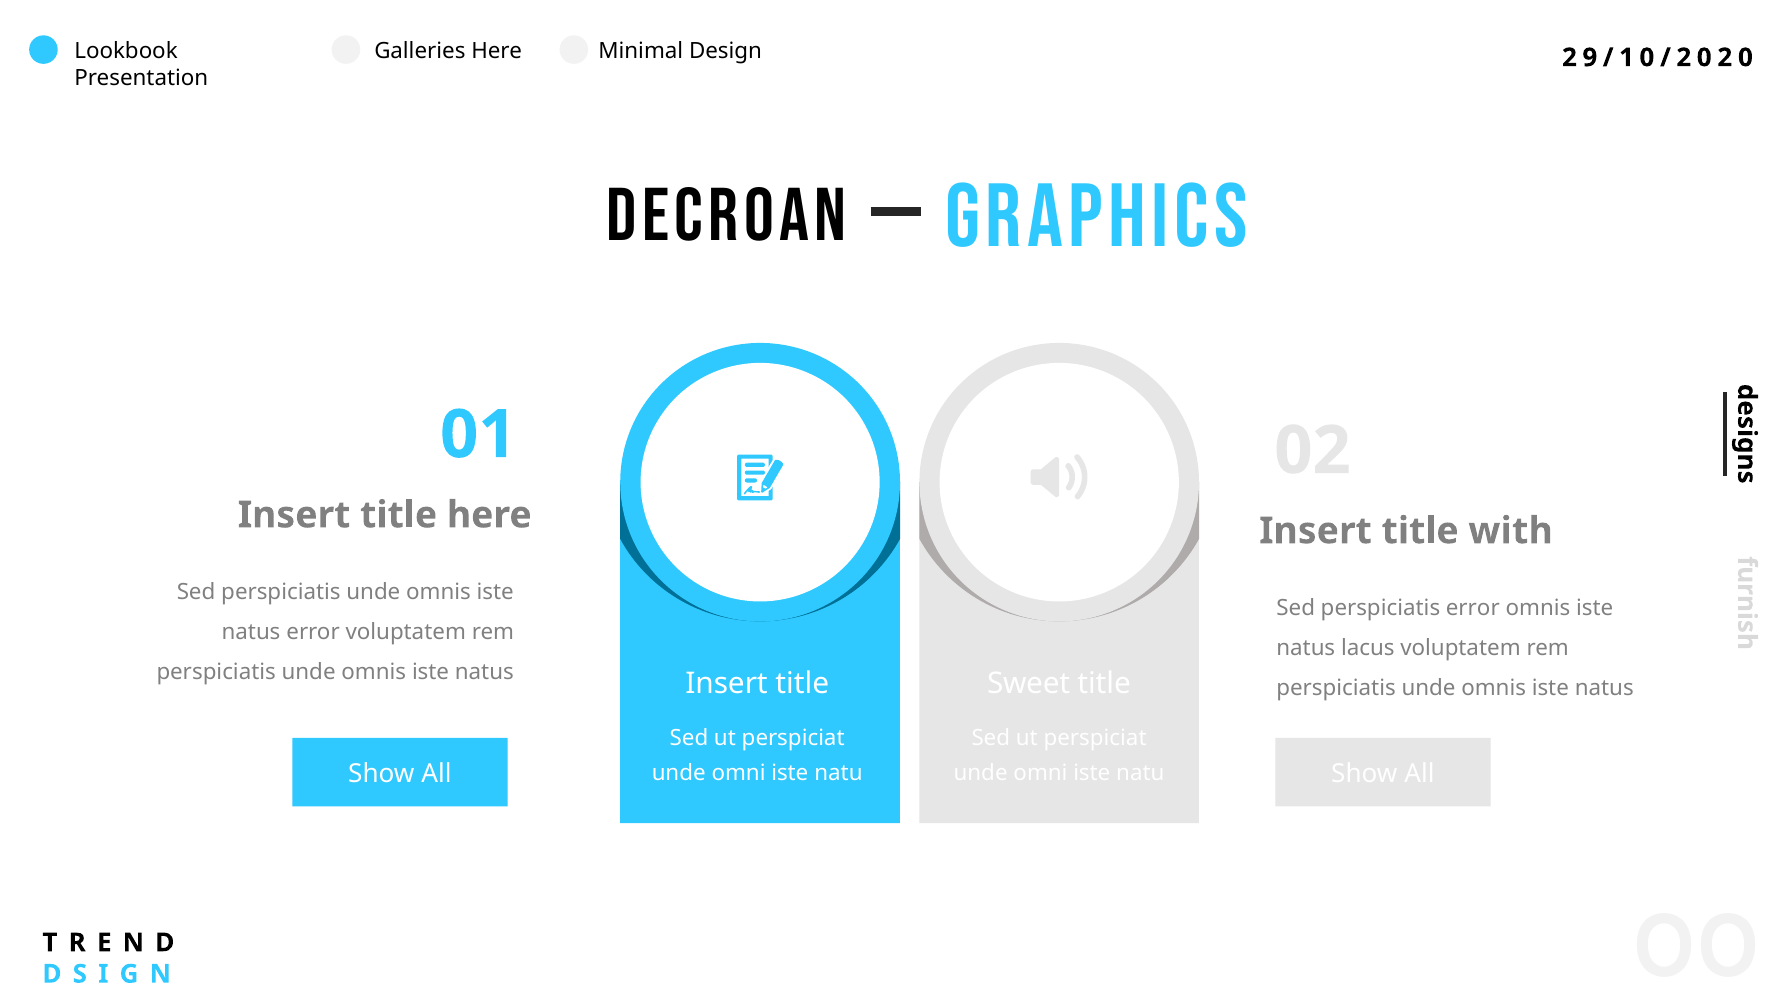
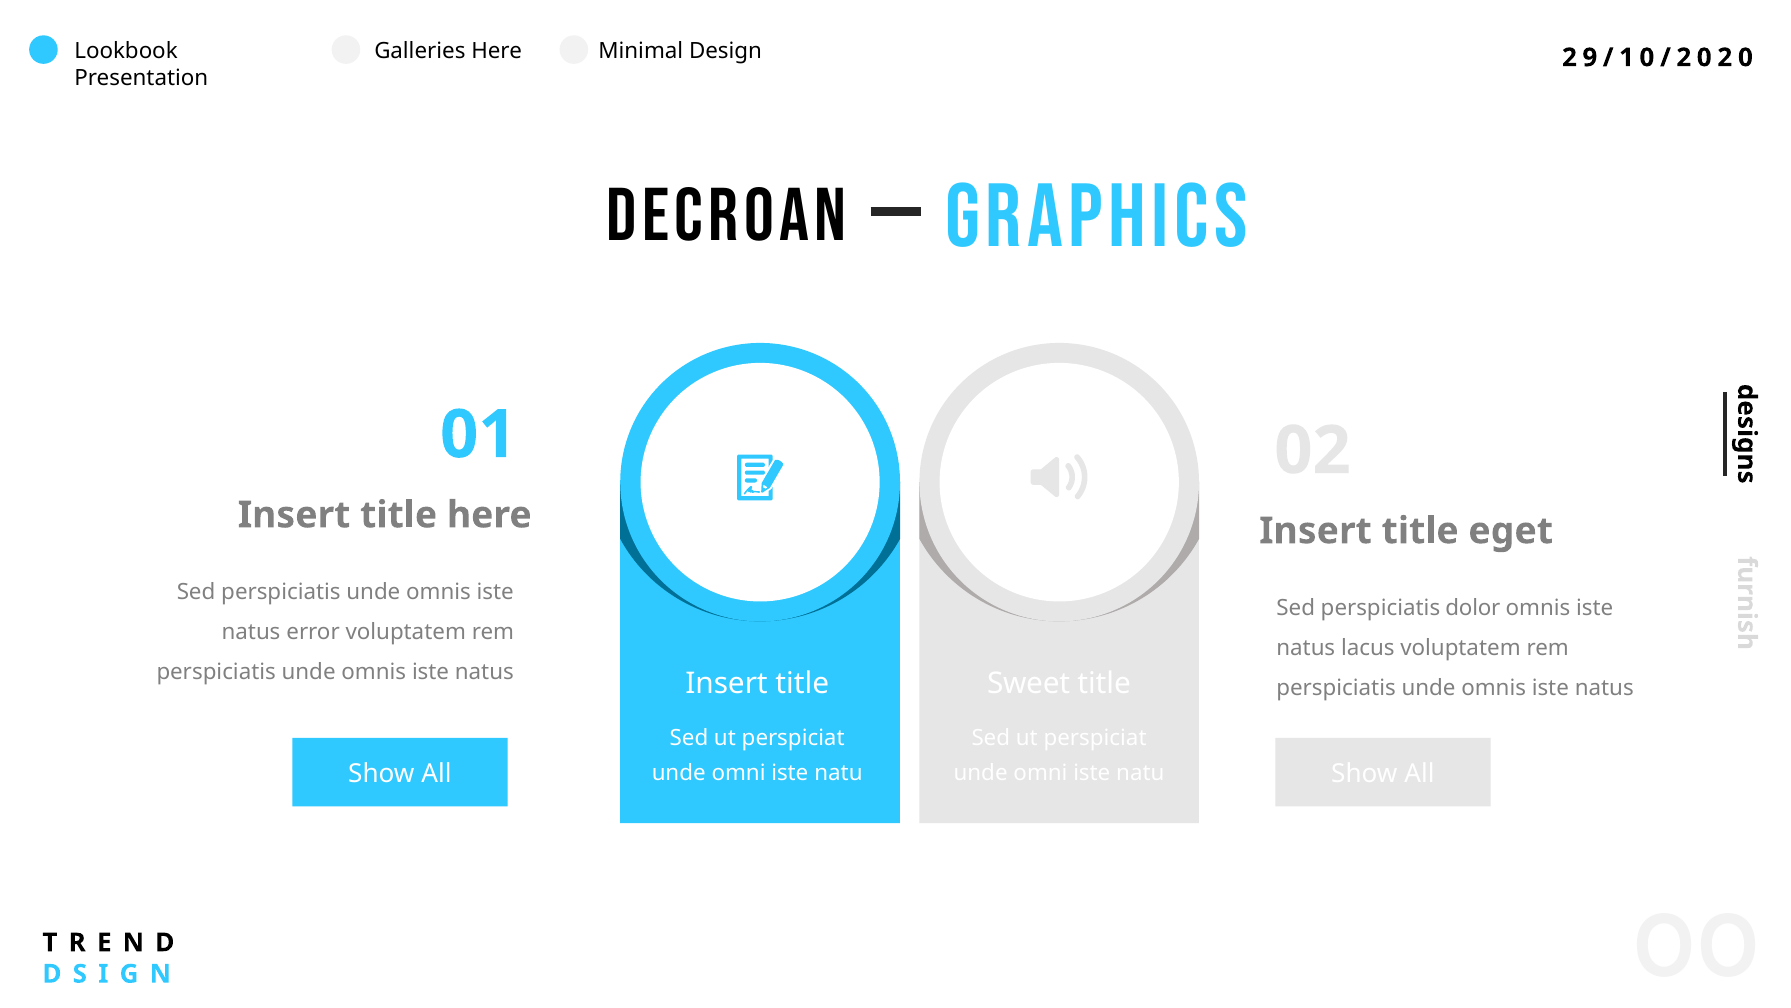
with: with -> eget
perspiciatis error: error -> dolor
